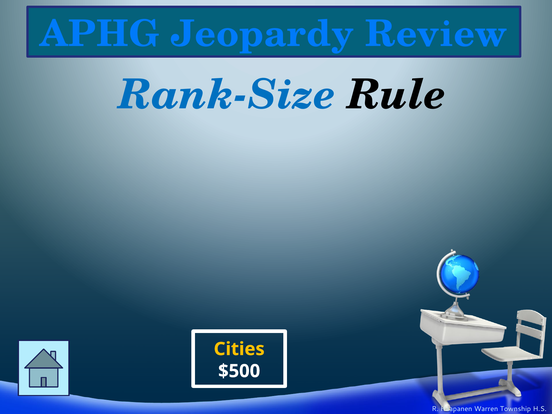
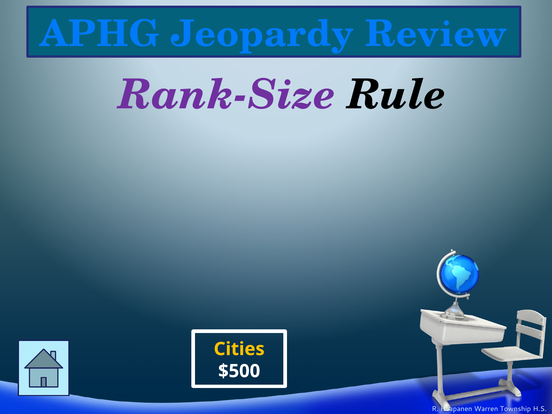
Rank-Size colour: blue -> purple
